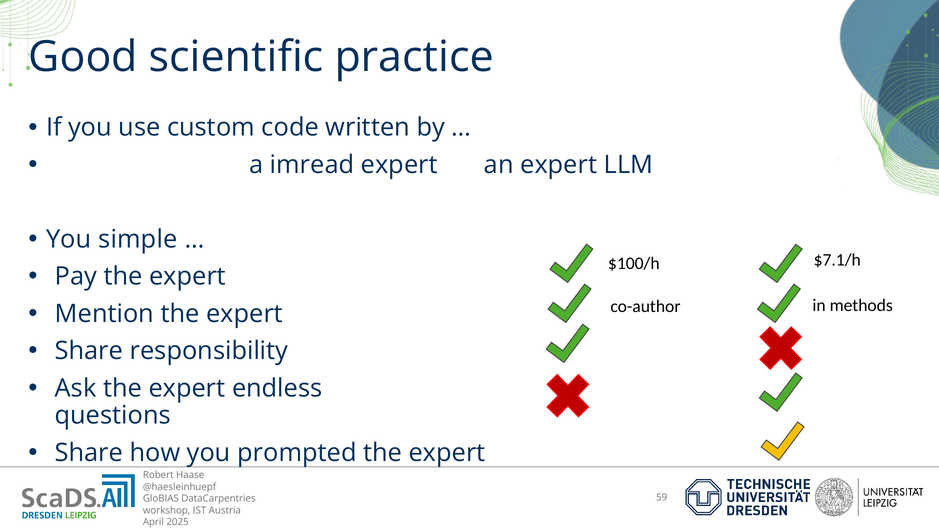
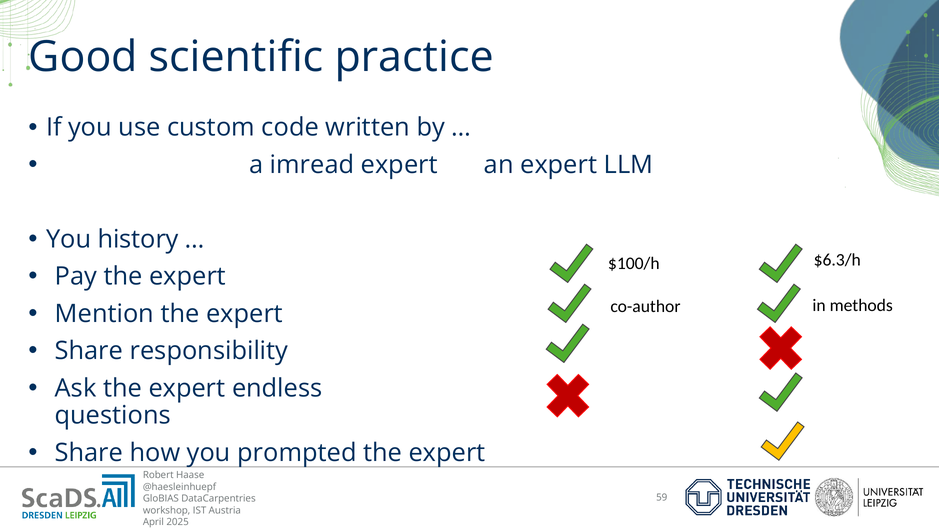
simple: simple -> history
$7.1/h: $7.1/h -> $6.3/h
